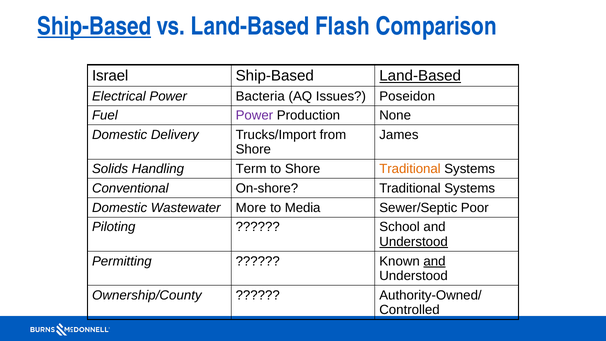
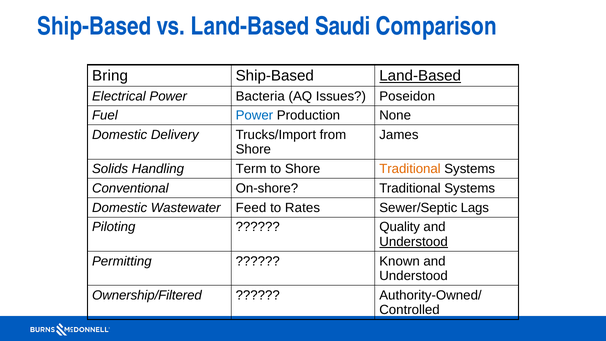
Ship-Based at (94, 26) underline: present -> none
Flash: Flash -> Saudi
Israel: Israel -> Bring
Power at (254, 115) colour: purple -> blue
More: More -> Feed
Media: Media -> Rates
Poor: Poor -> Lags
School: School -> Quality
and at (435, 261) underline: present -> none
Ownership/County: Ownership/County -> Ownership/Filtered
